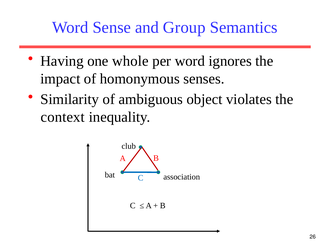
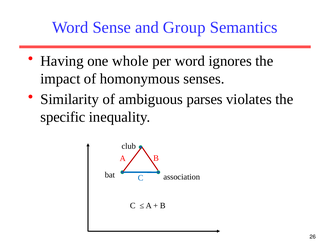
object: object -> parses
context: context -> specific
